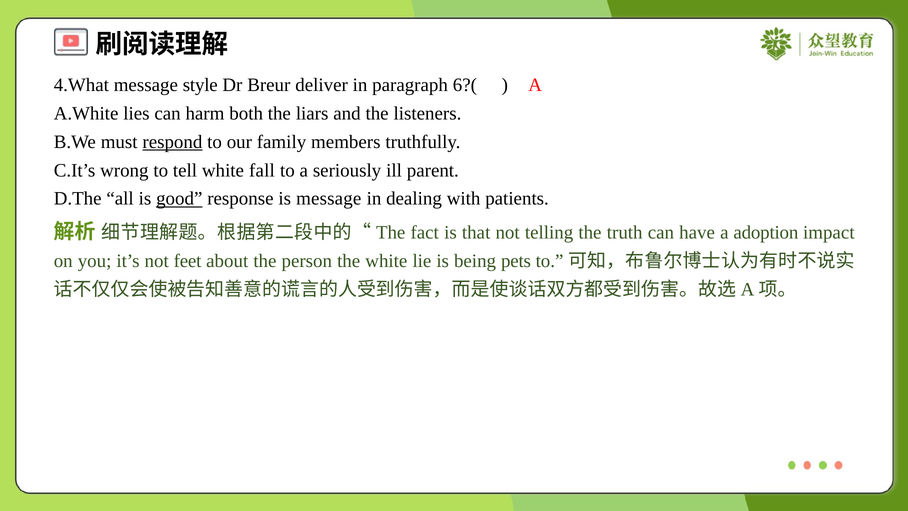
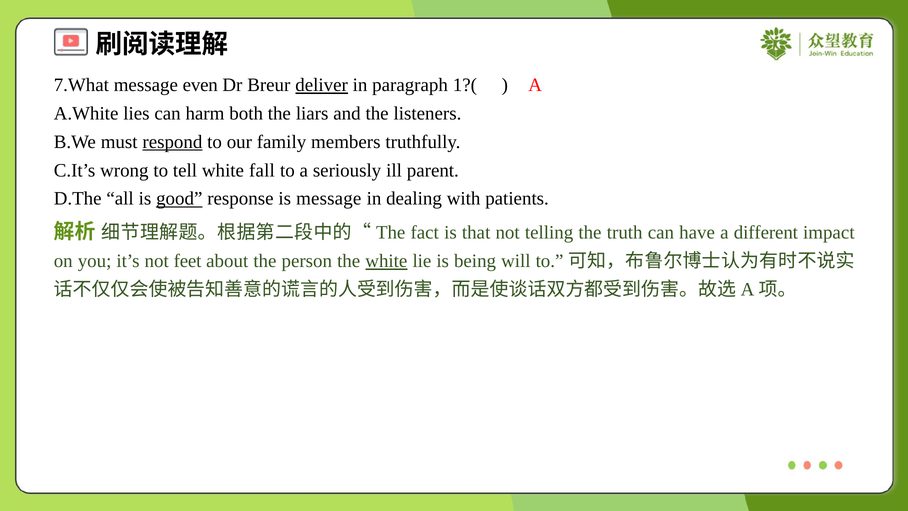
4.What: 4.What -> 7.What
style: style -> even
deliver underline: none -> present
6?(: 6?( -> 1?(
adoption: adoption -> different
white at (386, 261) underline: none -> present
pets: pets -> will
